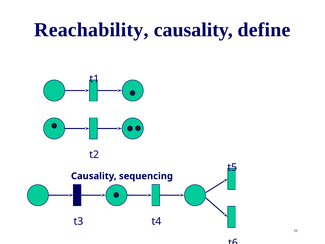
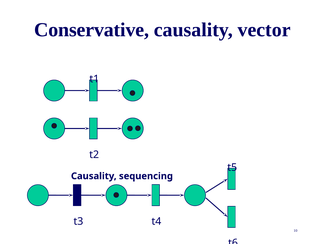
Reachability: Reachability -> Conservative
define: define -> vector
